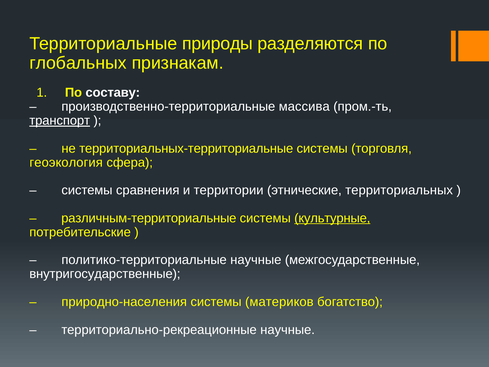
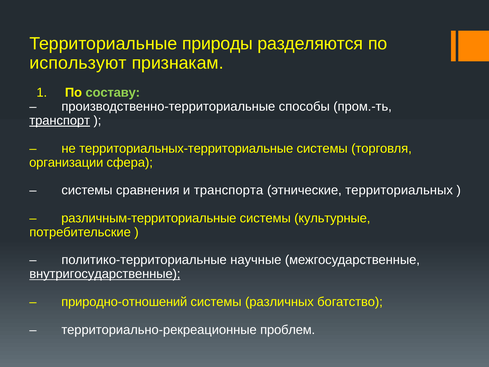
глобальных: глобальных -> используют
составу colour: white -> light green
массива: массива -> способы
геоэкология: геоэкология -> организации
территории: территории -> транспорта
культурные underline: present -> none
внутригосударственные underline: none -> present
природно-населения: природно-населения -> природно-отношений
материков: материков -> различных
территориально-рекреационные научные: научные -> проблем
